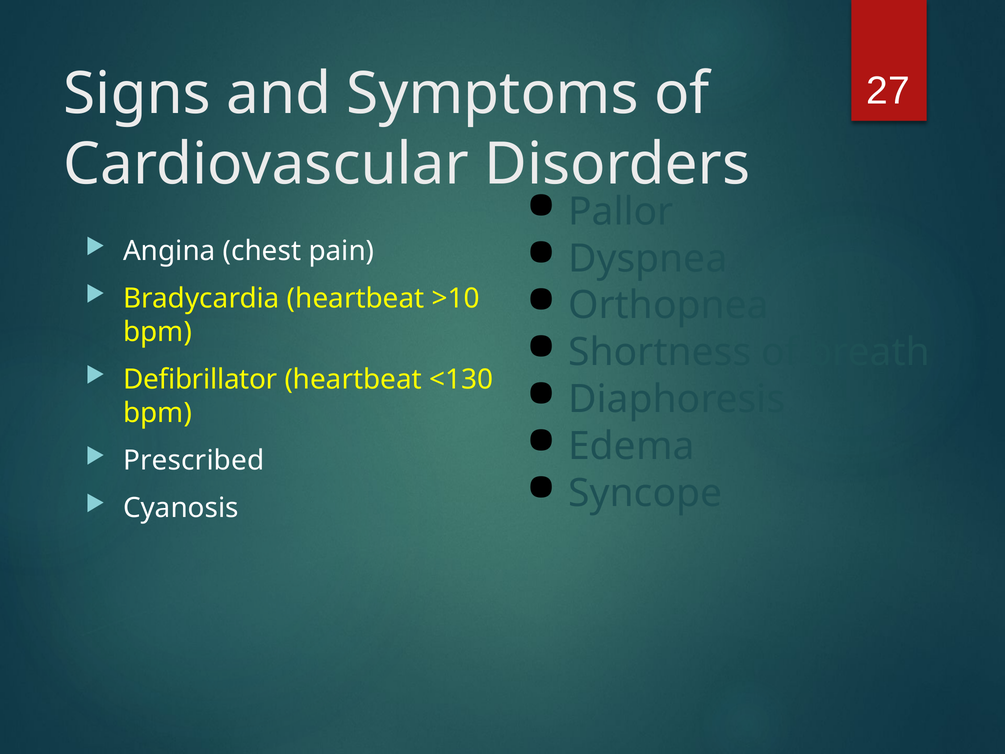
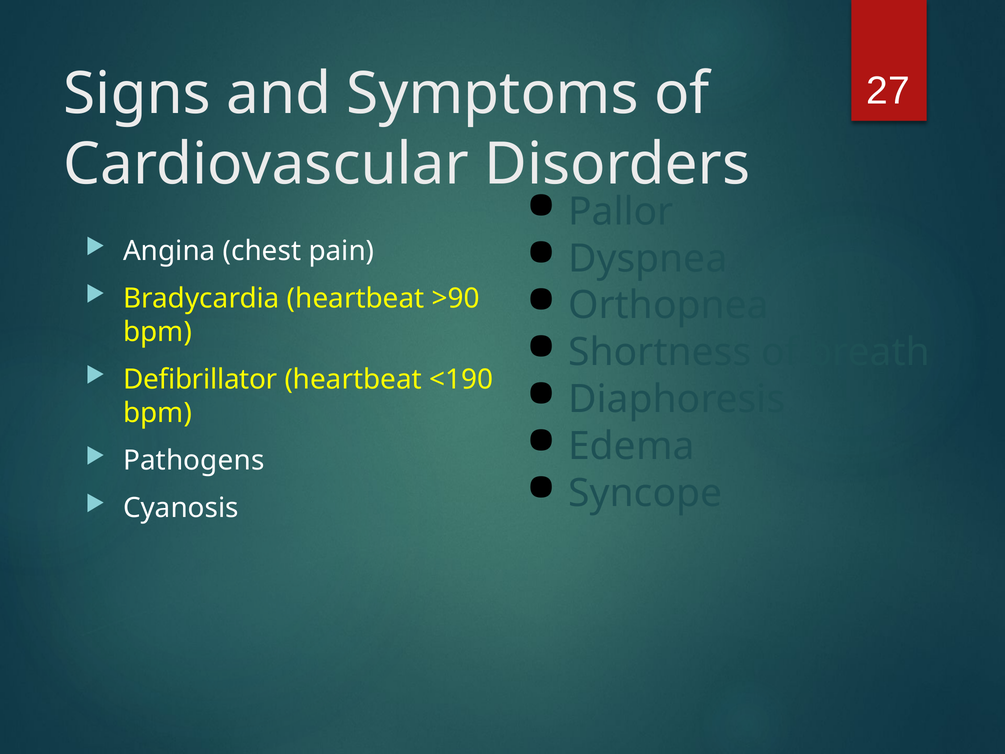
>10: >10 -> >90
<130: <130 -> <190
Prescribed: Prescribed -> Pathogens
